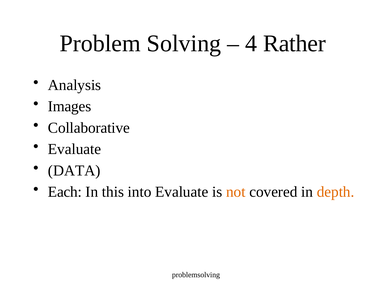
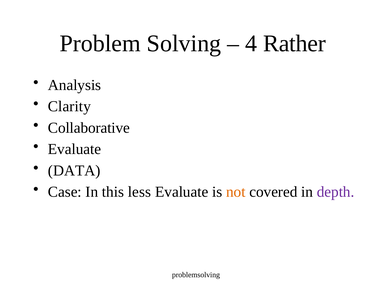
Images: Images -> Clarity
Each: Each -> Case
into: into -> less
depth colour: orange -> purple
